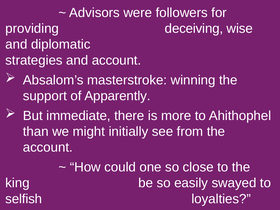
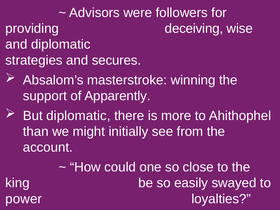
and account: account -> secures
But immediate: immediate -> diplomatic
selfish: selfish -> power
